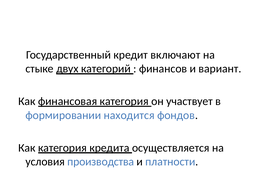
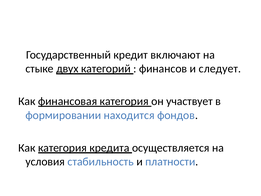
вариант: вариант -> следует
производства: производства -> стабильность
